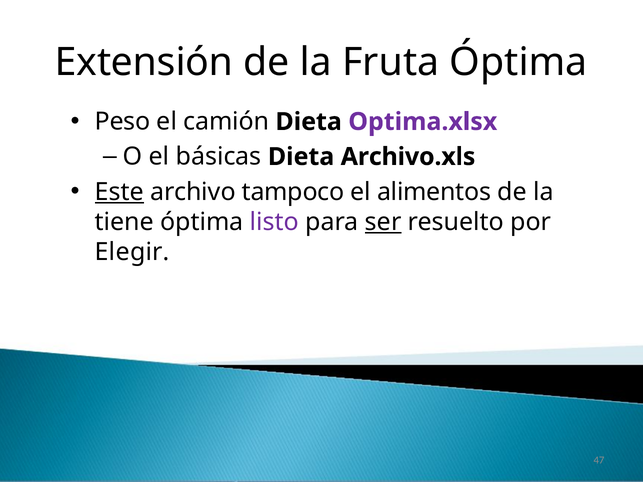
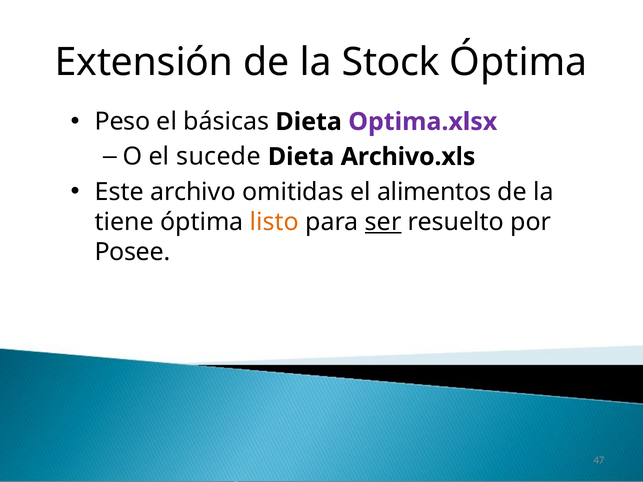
Fruta: Fruta -> Stock
camión: camión -> básicas
básicas: básicas -> sucede
Este underline: present -> none
tampoco: tampoco -> omitidas
listo colour: purple -> orange
Elegir: Elegir -> Posee
